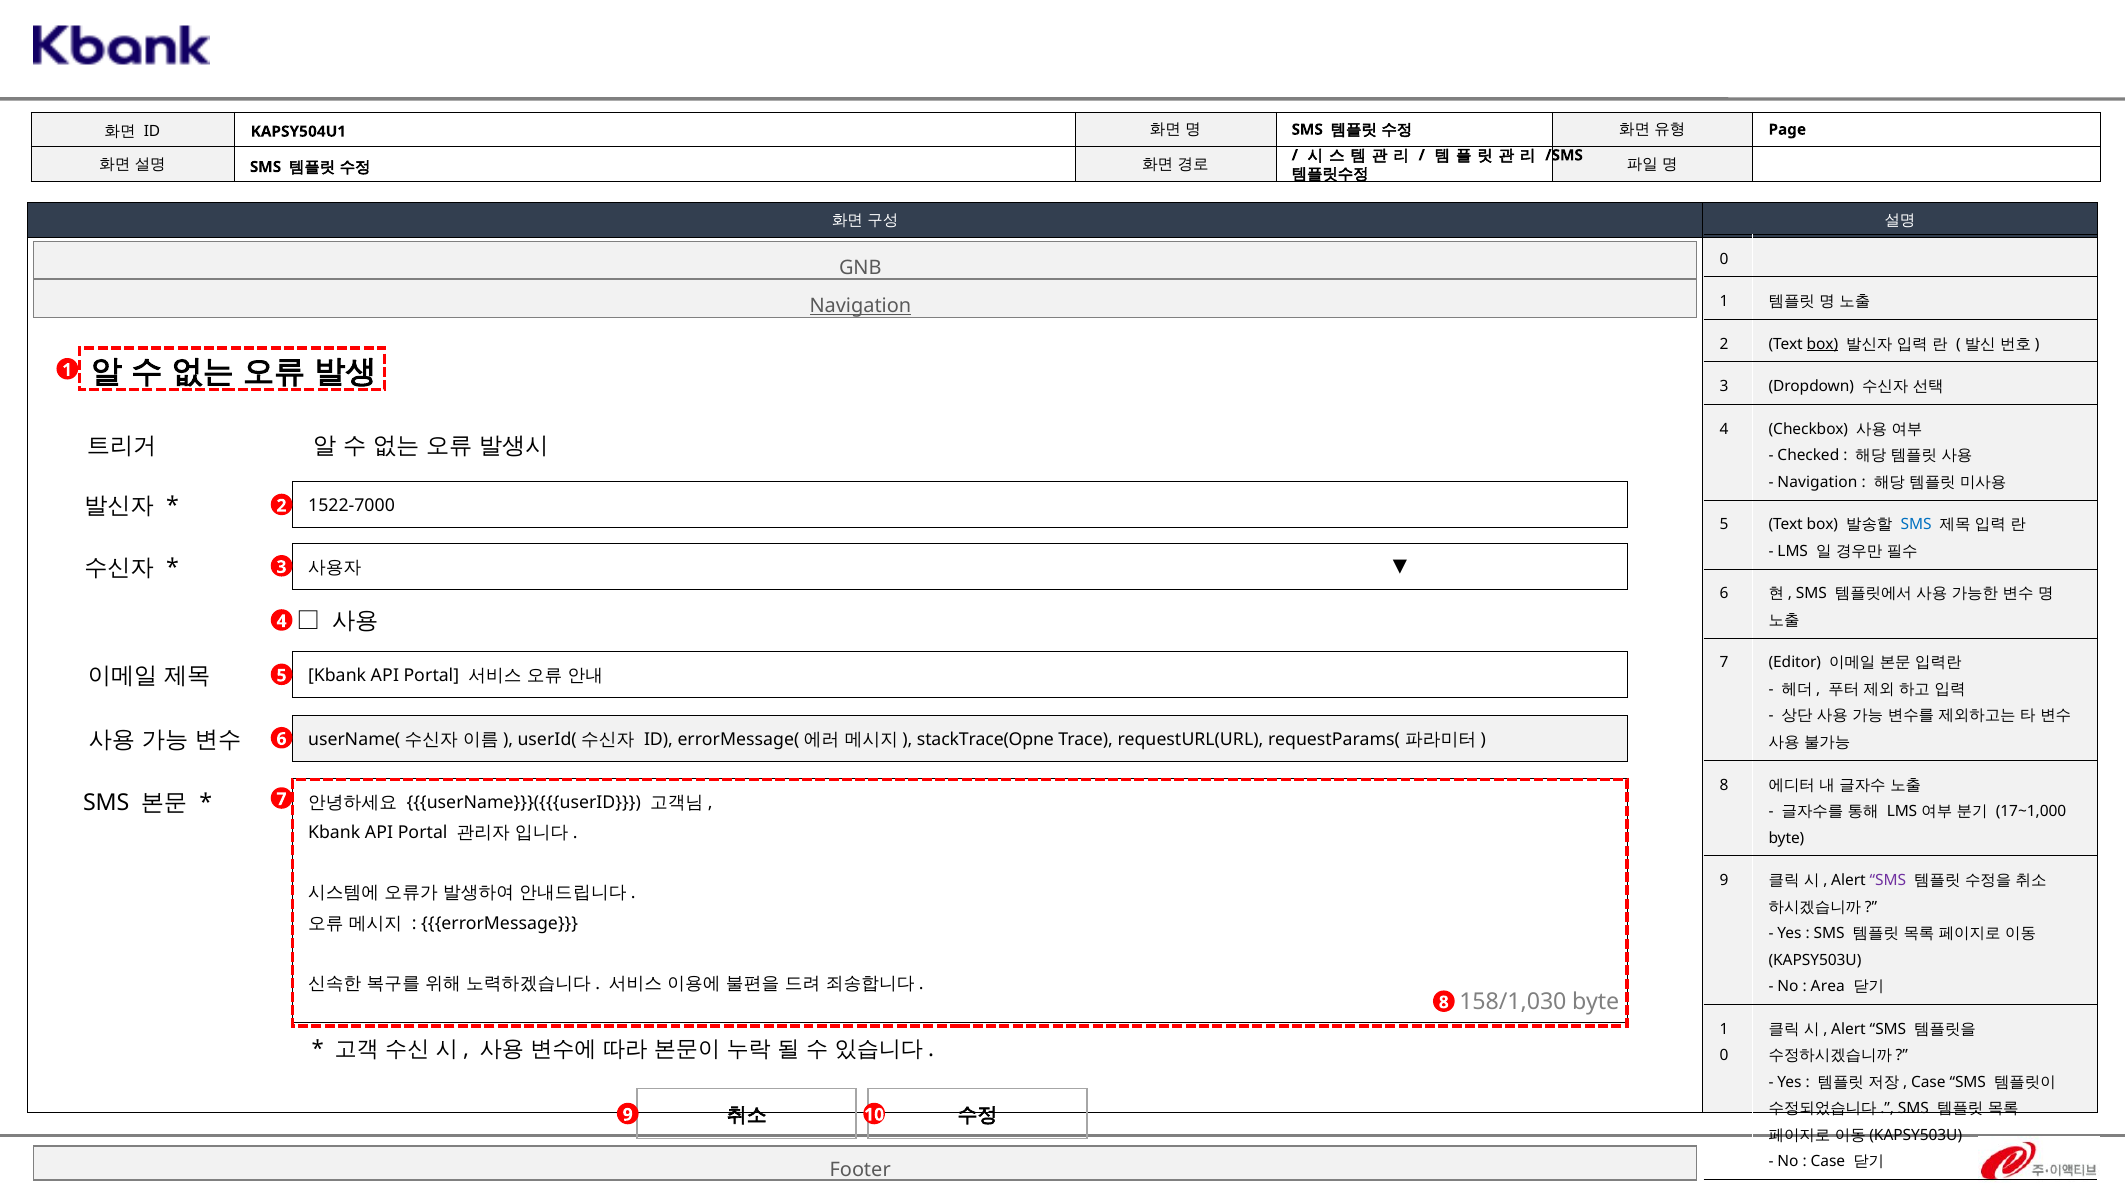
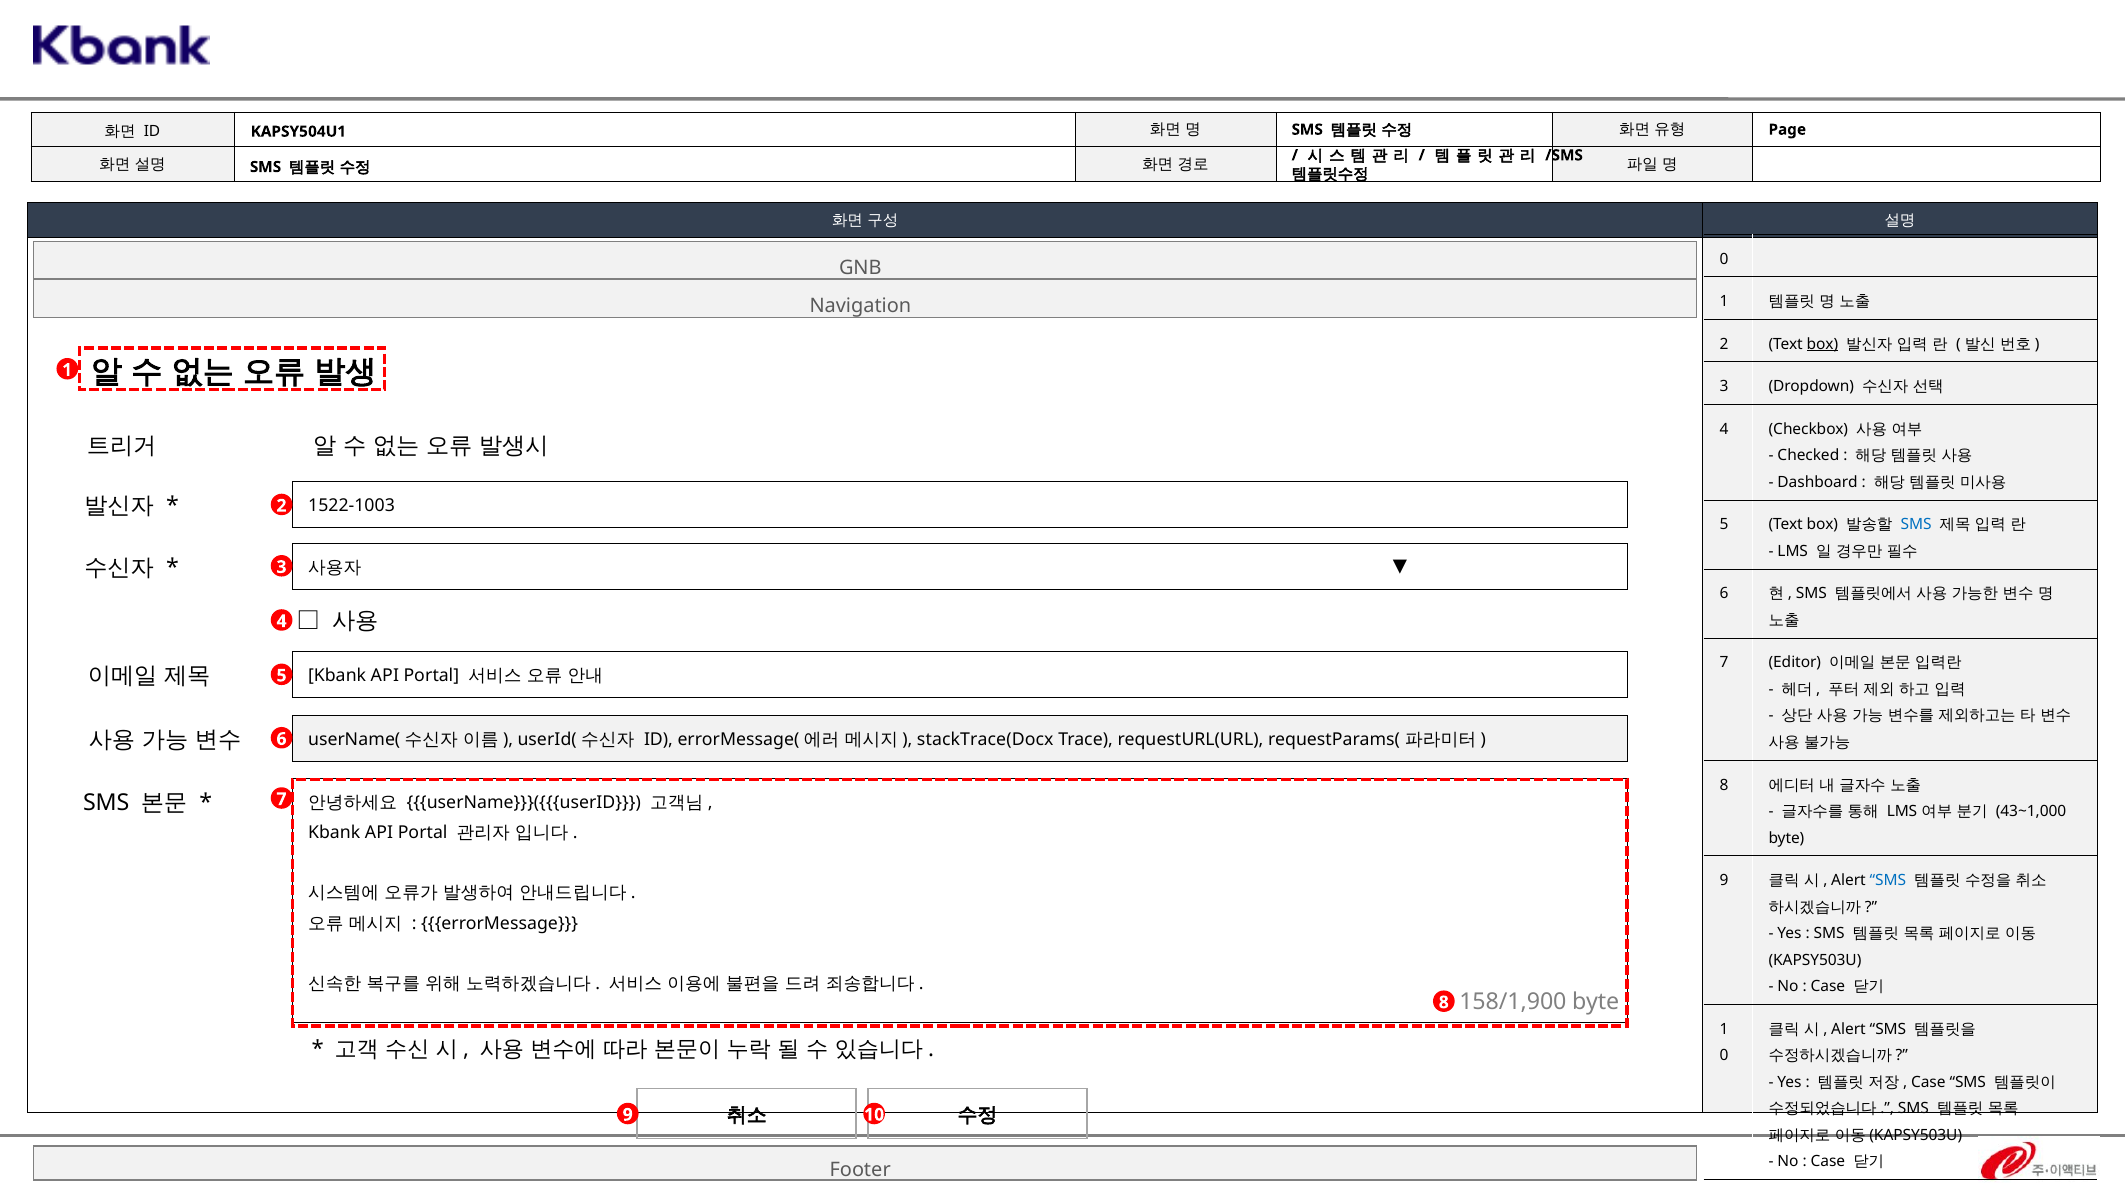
Navigation at (860, 306) underline: present -> none
Navigation at (1817, 482): Navigation -> Dashboard
1522-7000: 1522-7000 -> 1522-1003
stackTrace(Opne: stackTrace(Opne -> stackTrace(Docx
17~1,000: 17~1,000 -> 43~1,000
SMS at (1888, 881) colour: purple -> blue
Area at (1828, 987): Area -> Case
158/1,030: 158/1,030 -> 158/1,900
